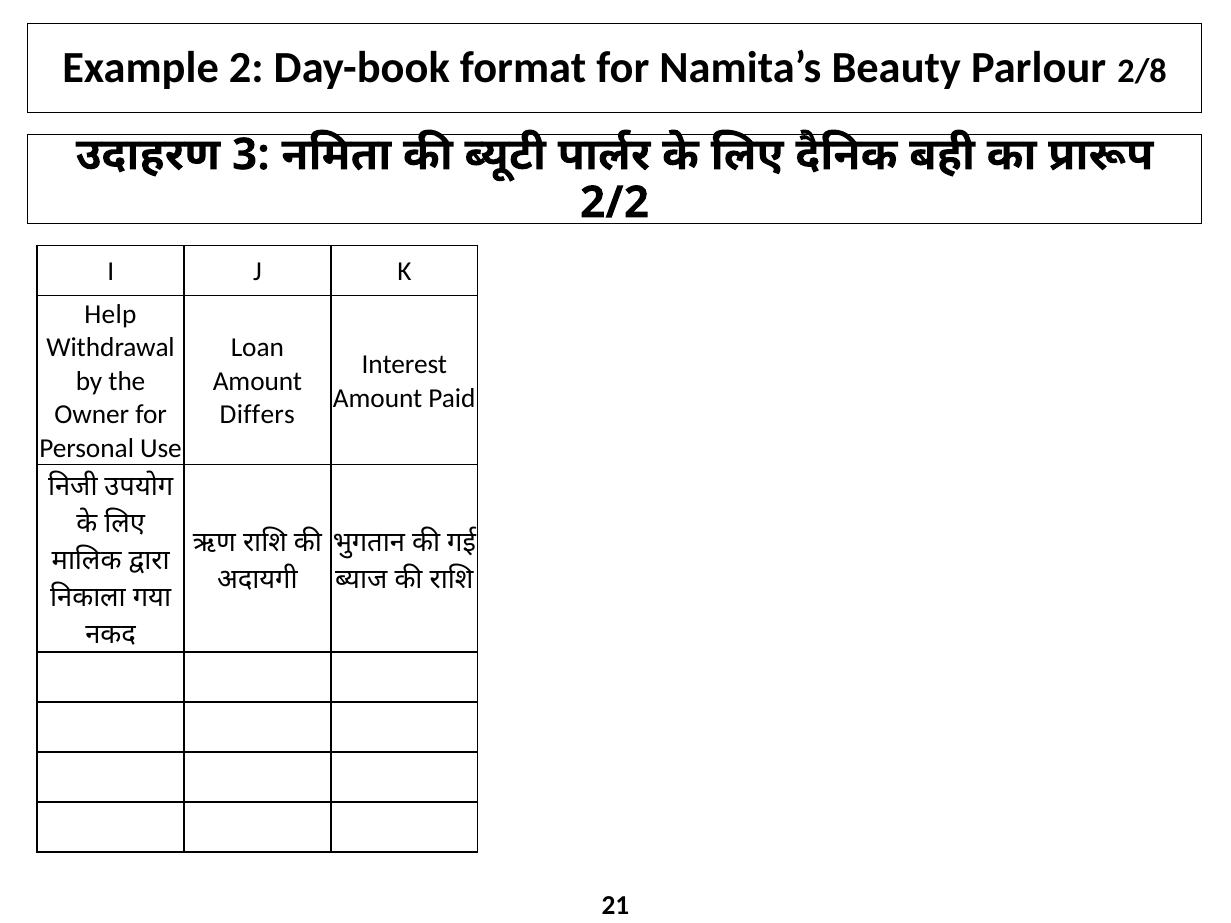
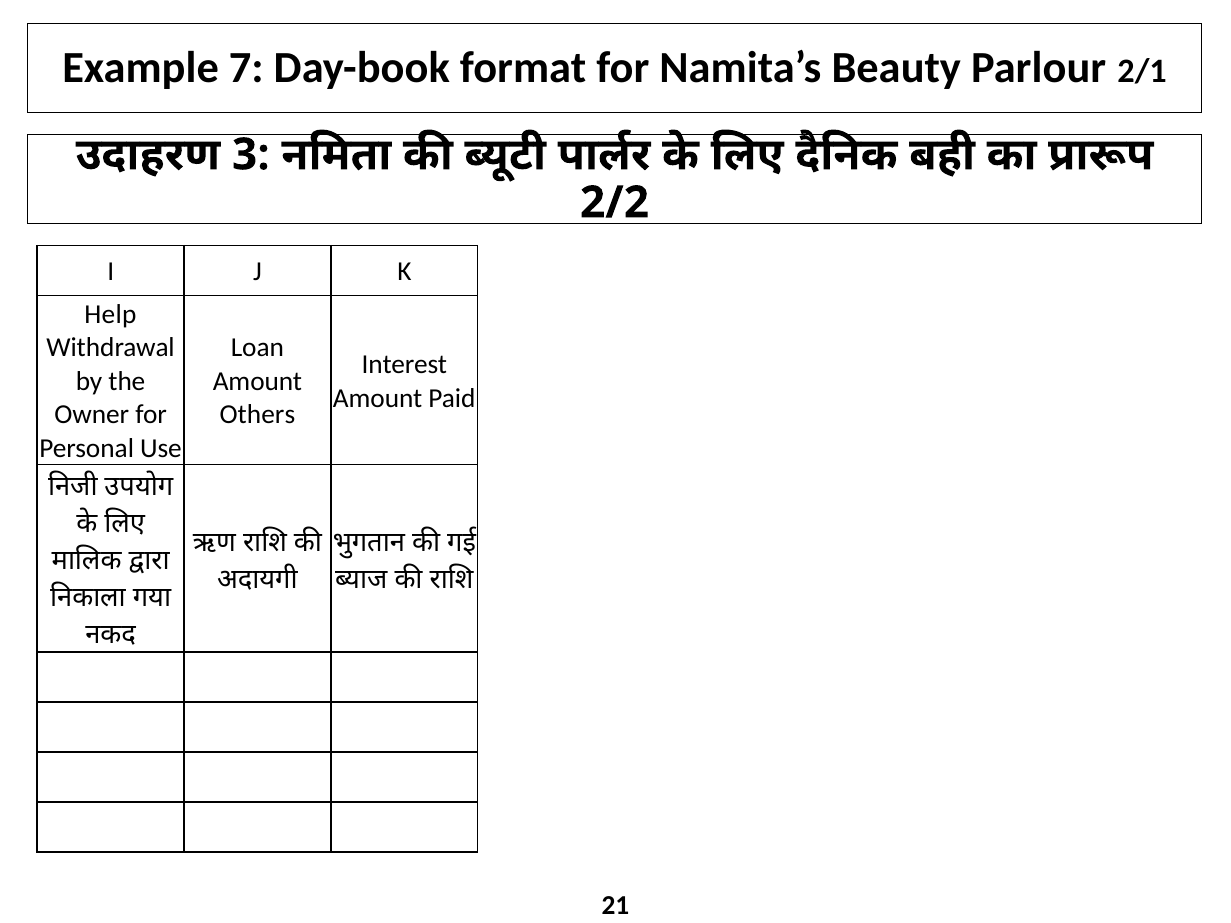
2: 2 -> 7
2/8: 2/8 -> 2/1
Differs: Differs -> Others
